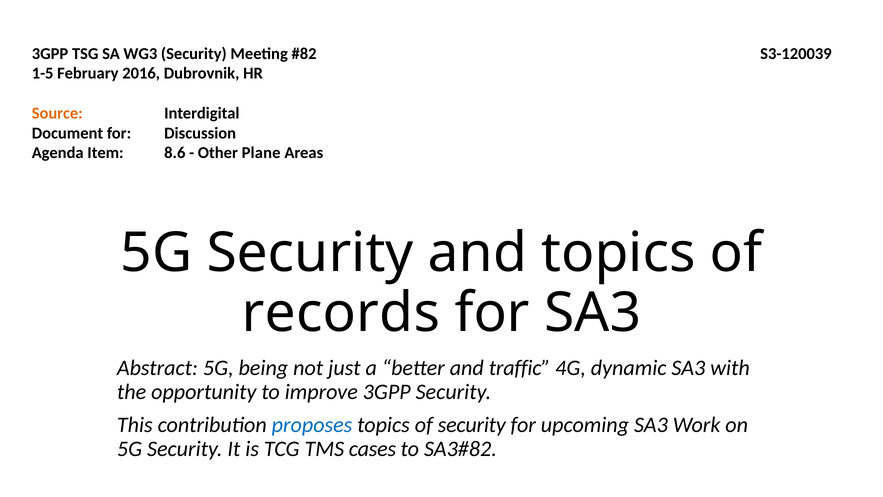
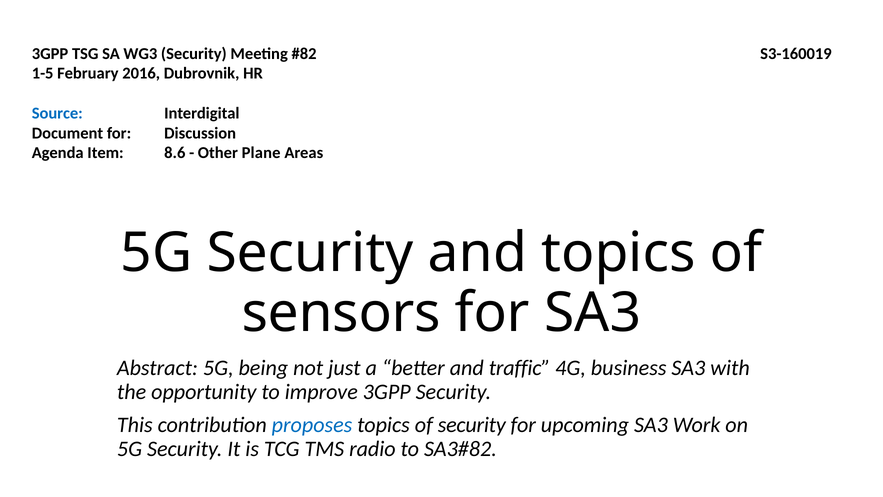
S3-120039: S3-120039 -> S3-160019
Source colour: orange -> blue
records: records -> sensors
dynamic: dynamic -> business
cases: cases -> radio
